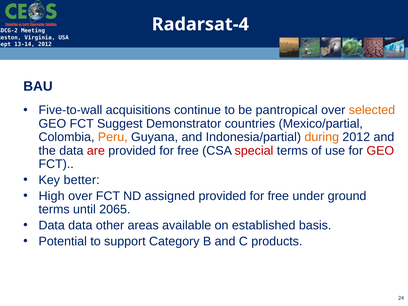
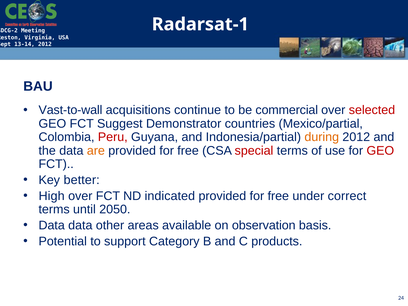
Radarsat-4: Radarsat-4 -> Radarsat-1
Five-to-wall: Five-to-wall -> Vast-to-wall
pantropical: pantropical -> commercial
selected colour: orange -> red
Peru colour: orange -> red
are colour: red -> orange
assigned: assigned -> indicated
ground: ground -> correct
2065: 2065 -> 2050
established: established -> observation
